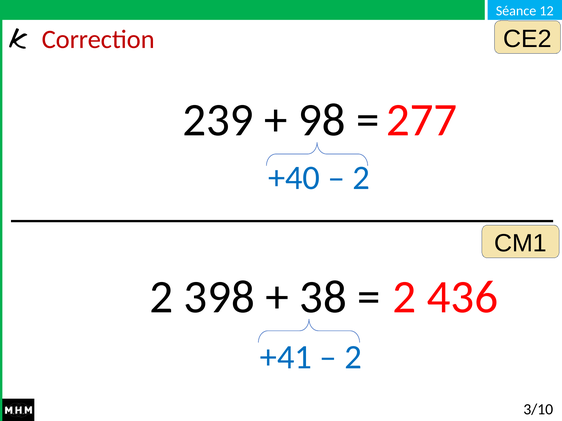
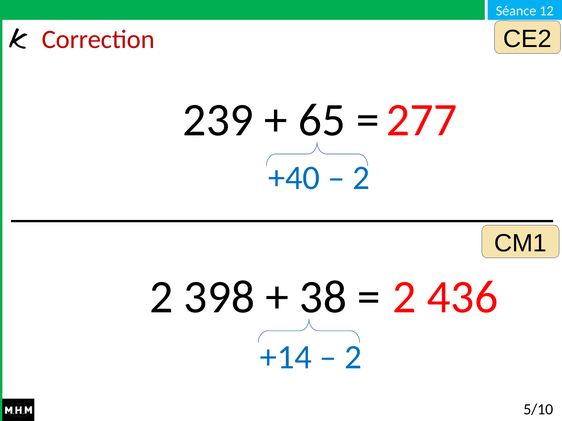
98: 98 -> 65
+41: +41 -> +14
3/10: 3/10 -> 5/10
